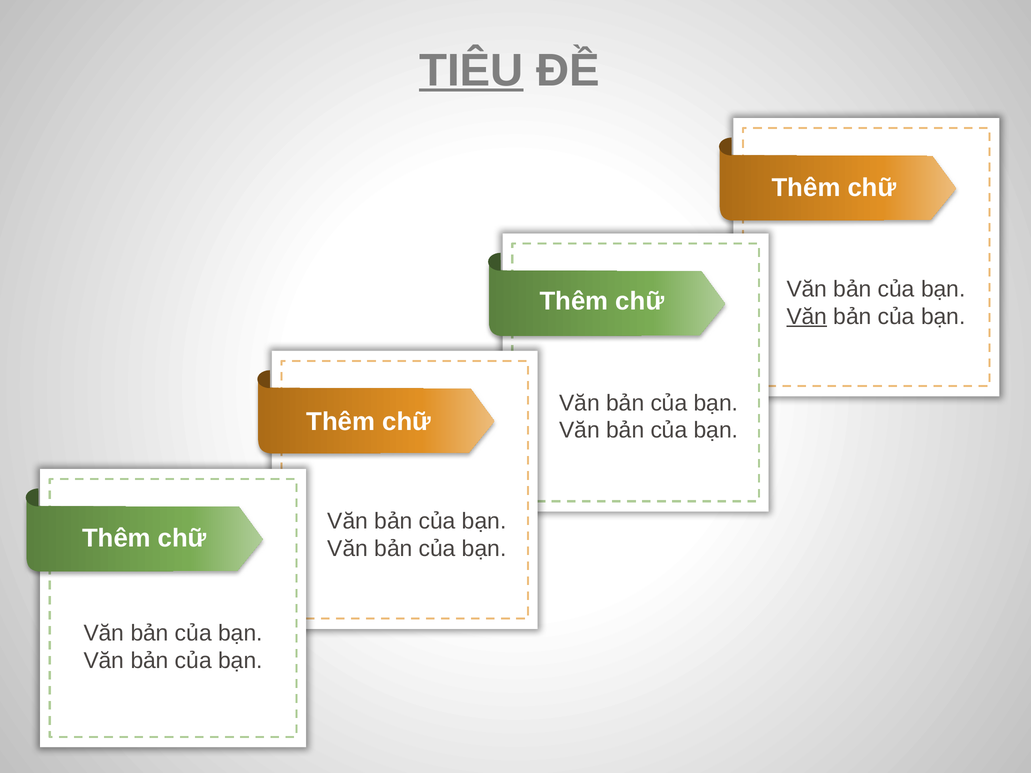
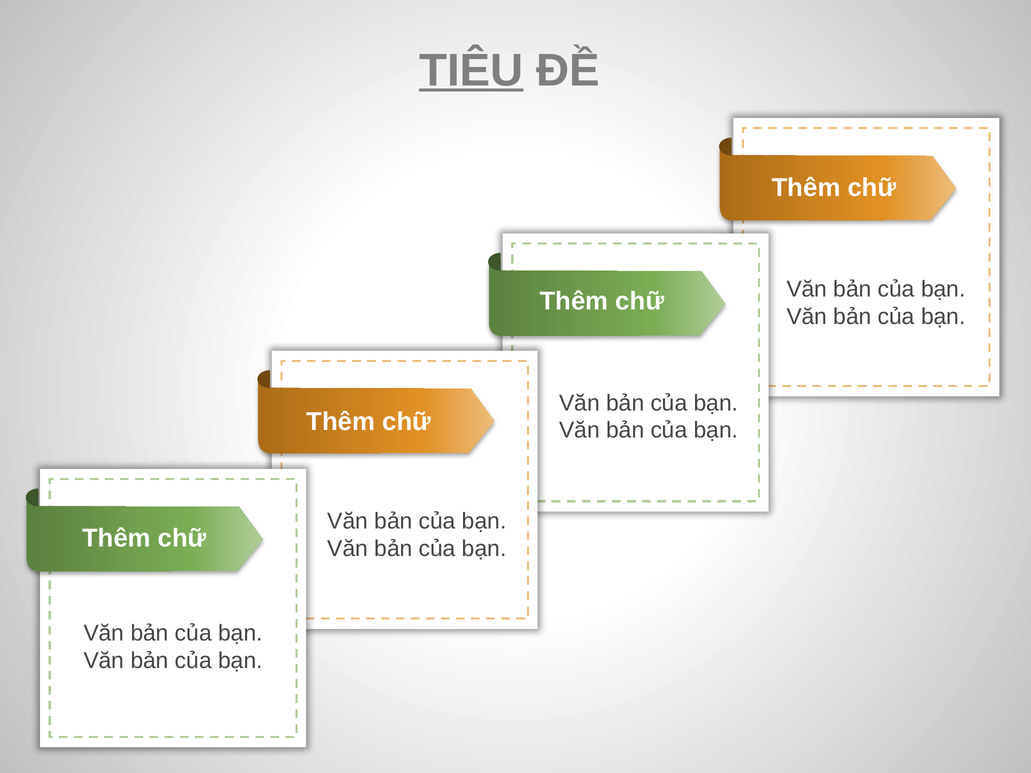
Văn at (807, 317) underline: present -> none
